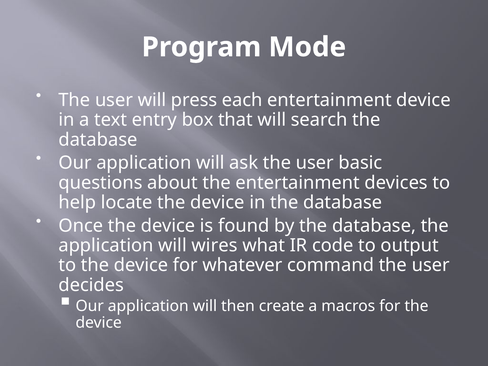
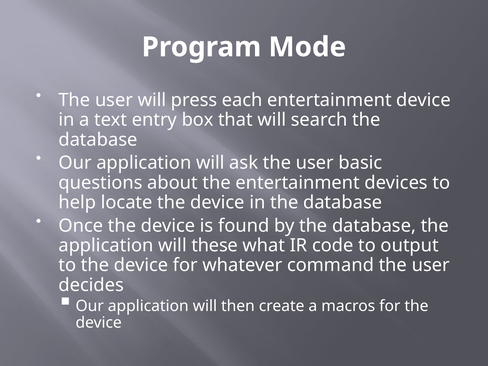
wires: wires -> these
